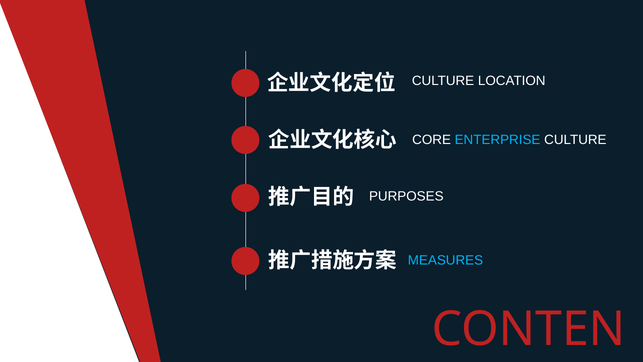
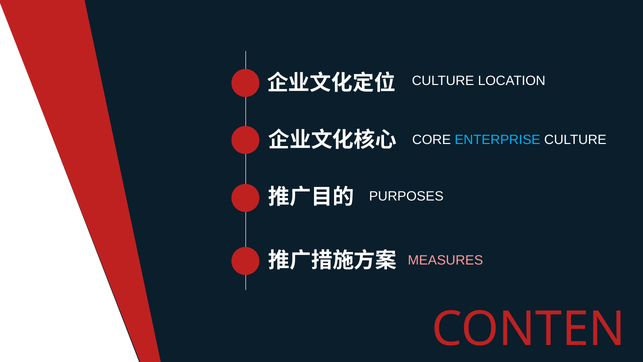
MEASURES colour: light blue -> pink
